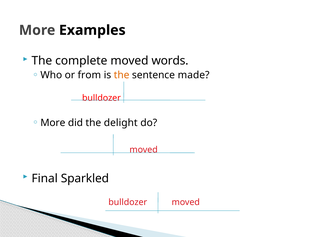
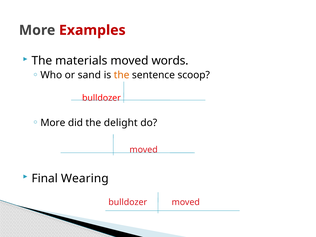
Examples colour: black -> red
complete: complete -> materials
from: from -> sand
made: made -> scoop
Sparkled: Sparkled -> Wearing
